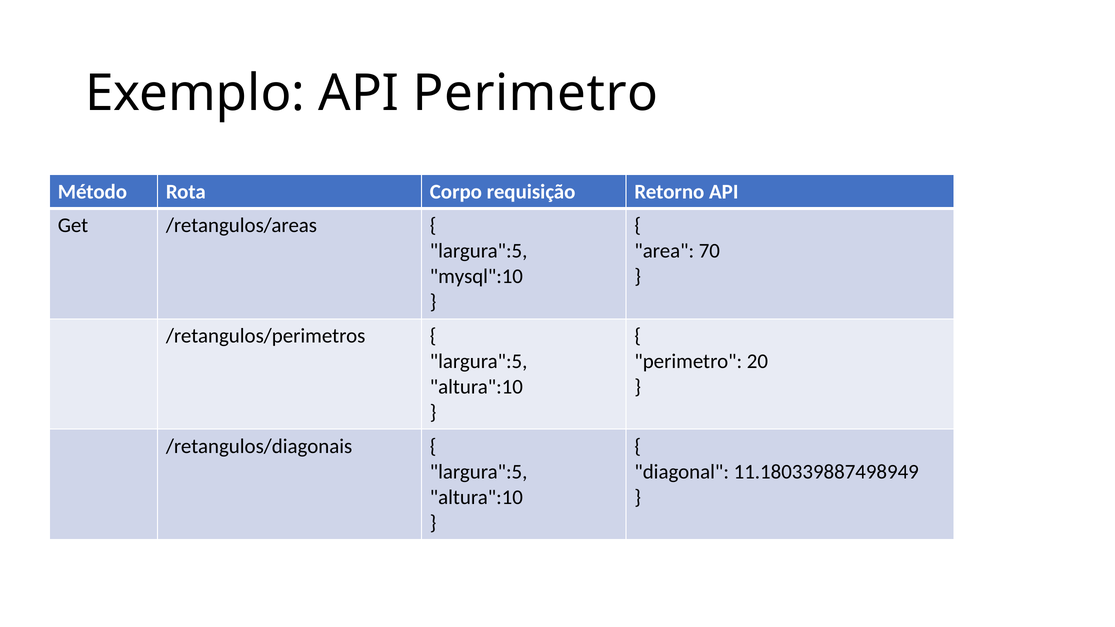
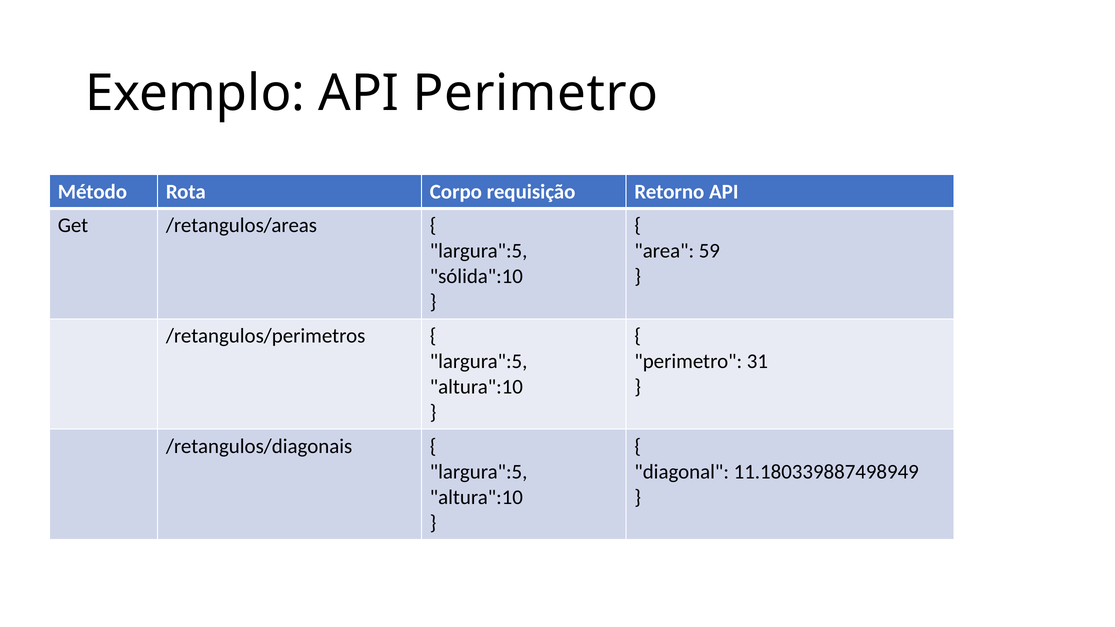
70: 70 -> 59
mysql":10: mysql":10 -> sólida":10
20: 20 -> 31
